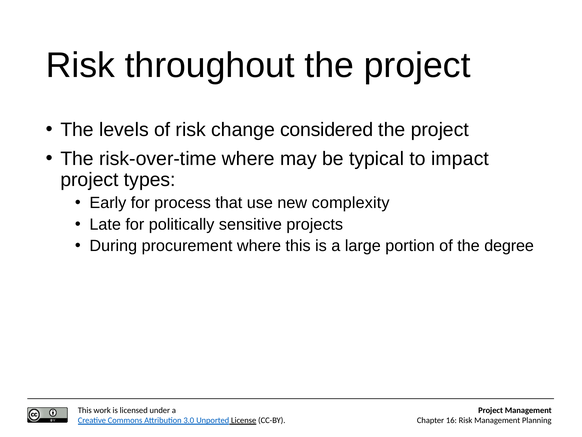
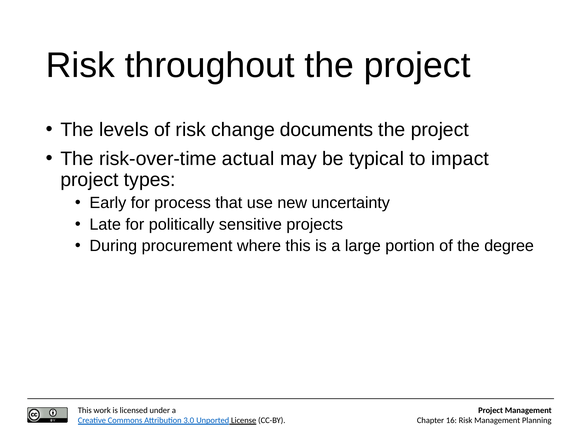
considered: considered -> documents
risk-over-time where: where -> actual
complexity: complexity -> uncertainty
